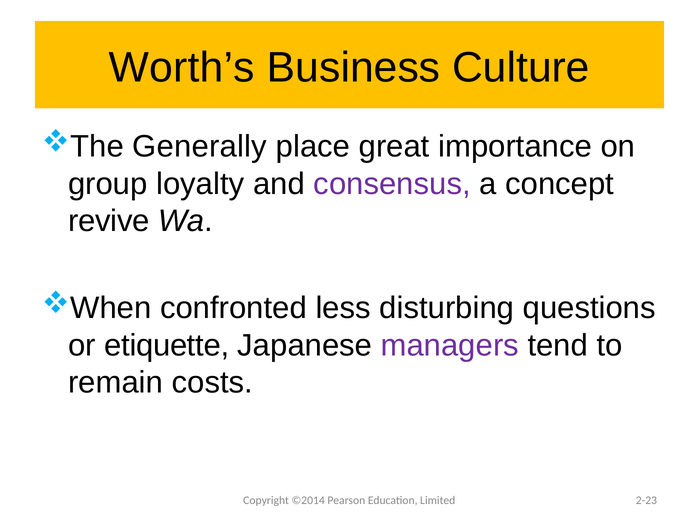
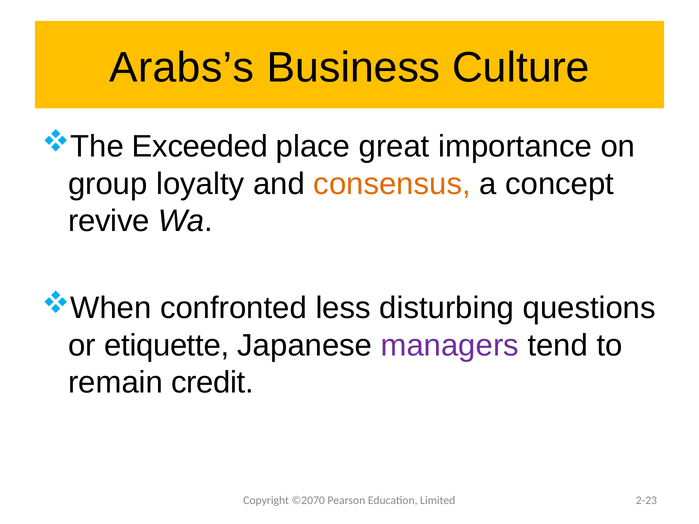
Worth’s: Worth’s -> Arabs’s
Generally: Generally -> Exceeded
consensus colour: purple -> orange
costs: costs -> credit
©2014: ©2014 -> ©2070
